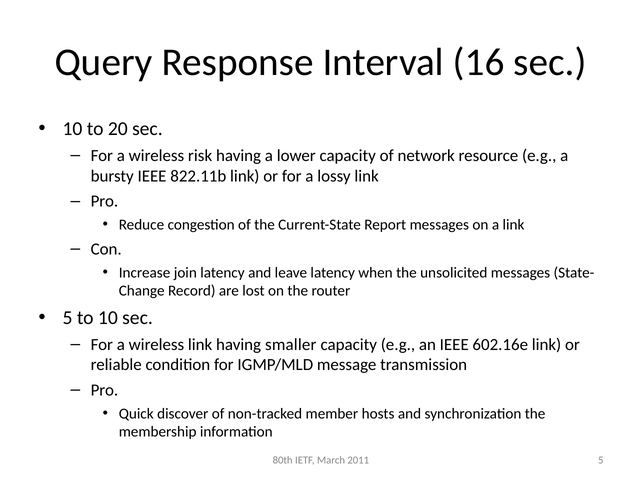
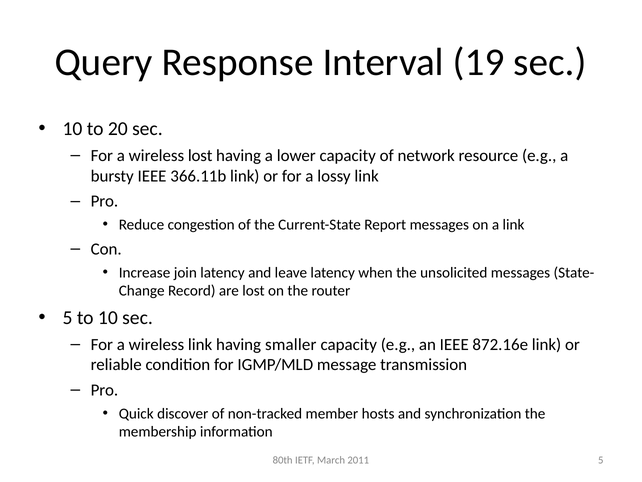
16: 16 -> 19
wireless risk: risk -> lost
822.11b: 822.11b -> 366.11b
602.16e: 602.16e -> 872.16e
